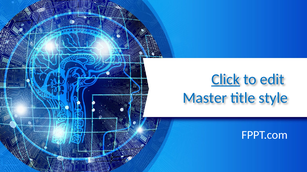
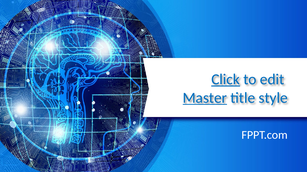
Master underline: none -> present
